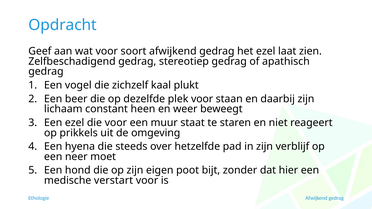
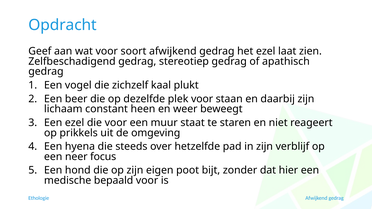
moet: moet -> focus
verstart: verstart -> bepaald
